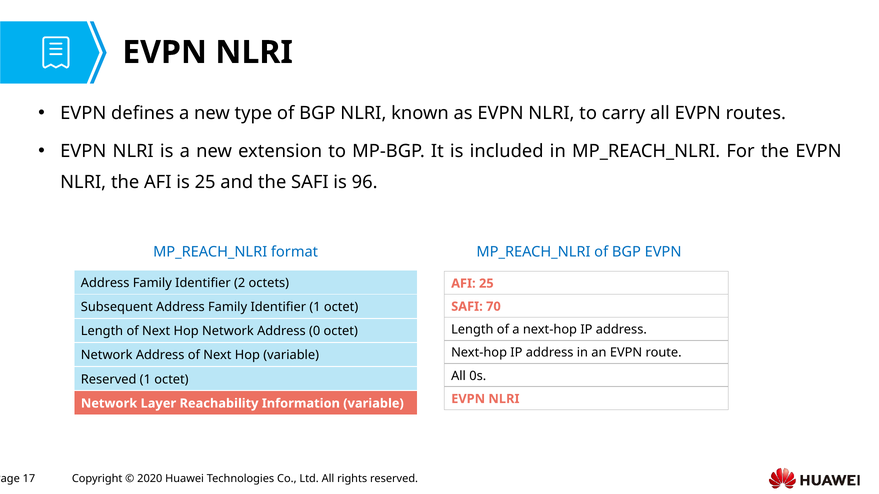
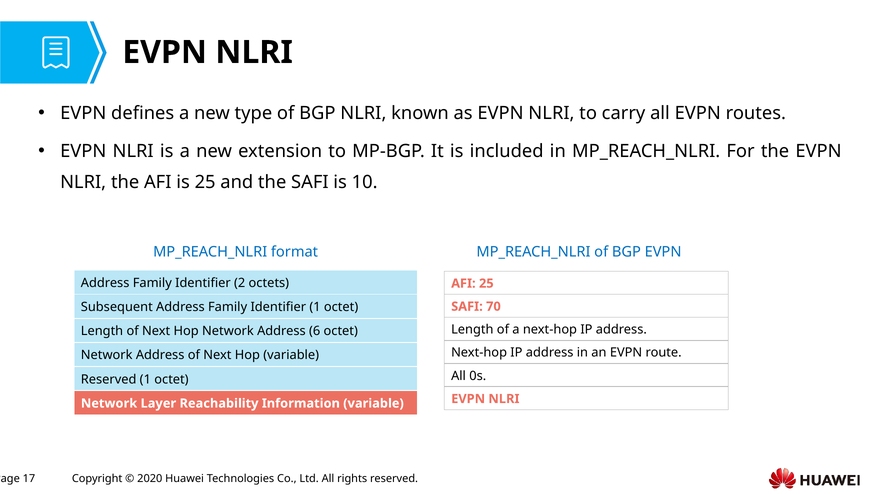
96: 96 -> 10
0: 0 -> 6
